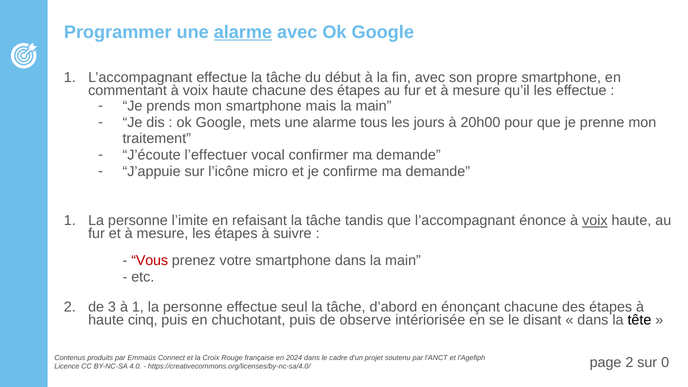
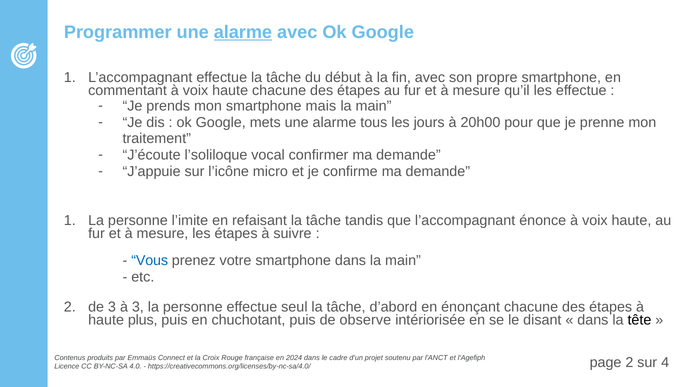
l’effectuer: l’effectuer -> l’soliloque
voix at (595, 221) underline: present -> none
Vous colour: red -> blue
à 1: 1 -> 3
cinq: cinq -> plus
0: 0 -> 4
